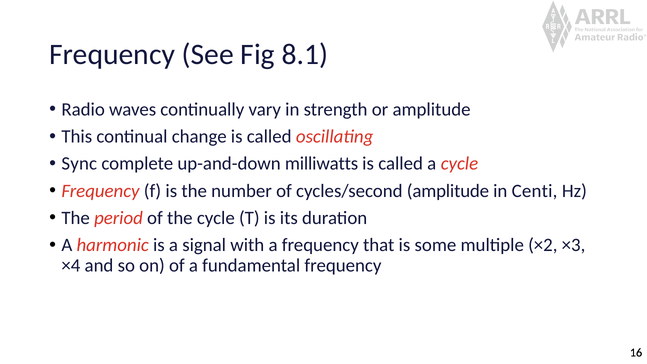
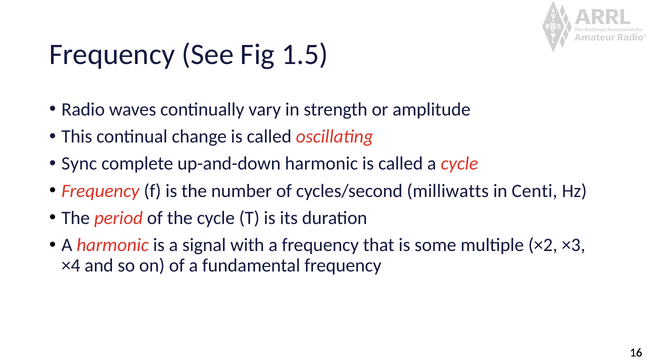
8.1: 8.1 -> 1.5
up-and-down milliwatts: milliwatts -> harmonic
cycles/second amplitude: amplitude -> milliwatts
